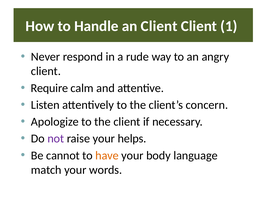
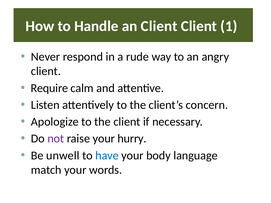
helps: helps -> hurry
cannot: cannot -> unwell
have colour: orange -> blue
